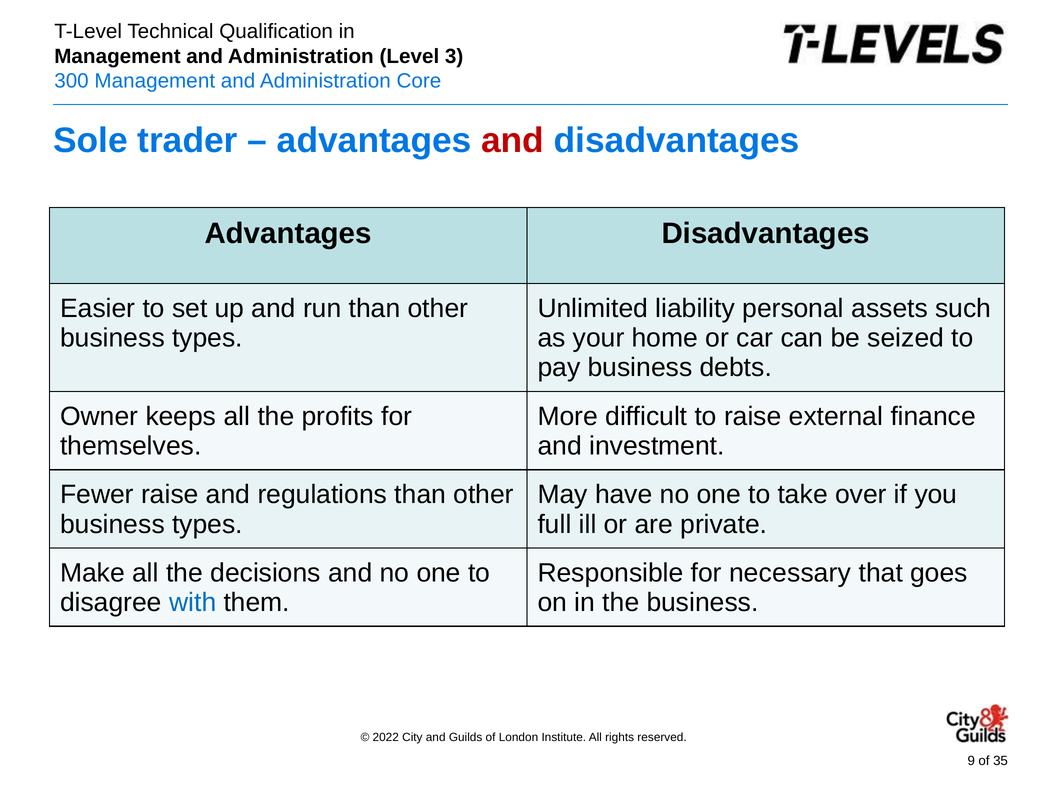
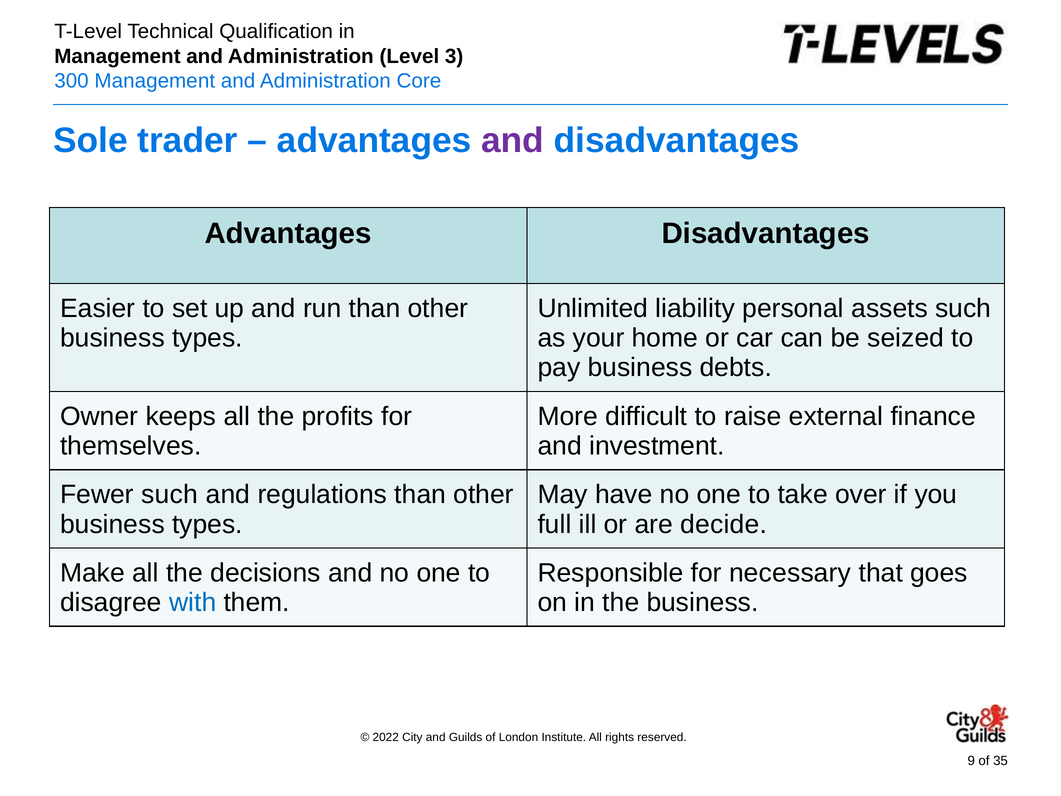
and at (513, 141) colour: red -> purple
Fewer raise: raise -> such
private: private -> decide
